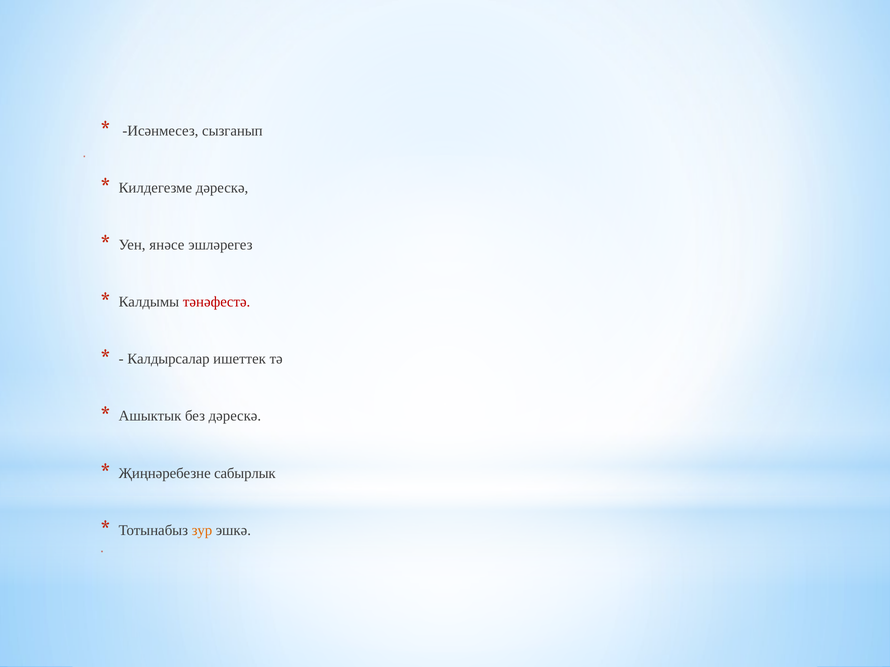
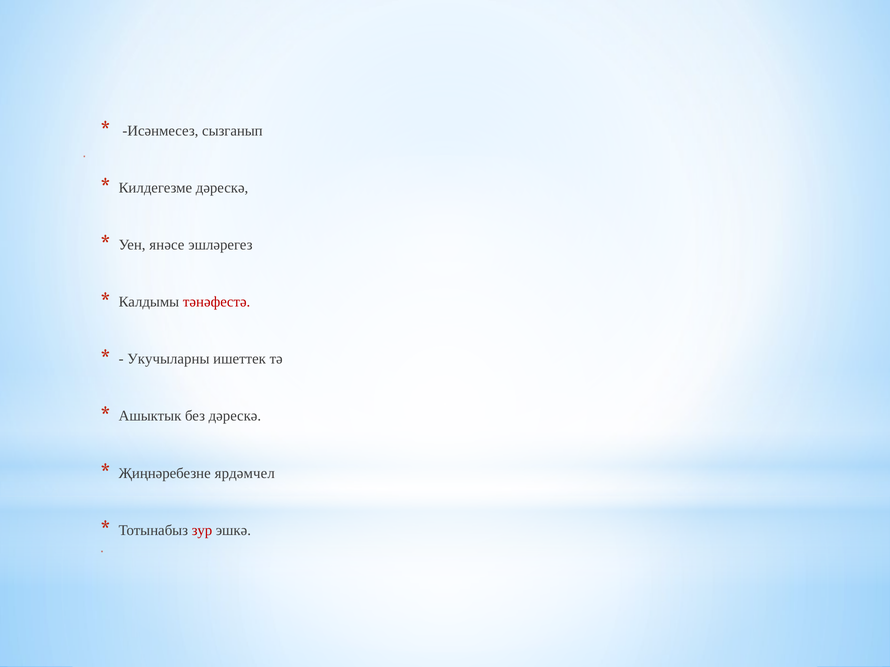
Калдырсалар: Калдырсалар -> Укучыларны
сабырлык: сабырлык -> ярдәмчел
зур colour: orange -> red
